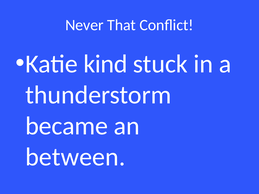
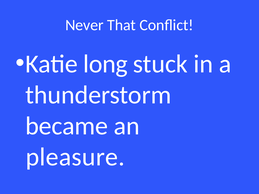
kind: kind -> long
between: between -> pleasure
